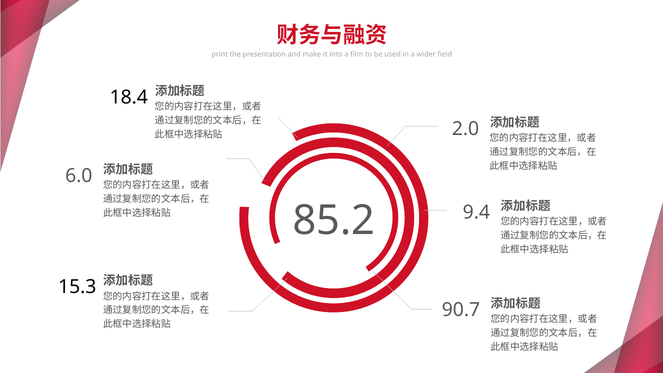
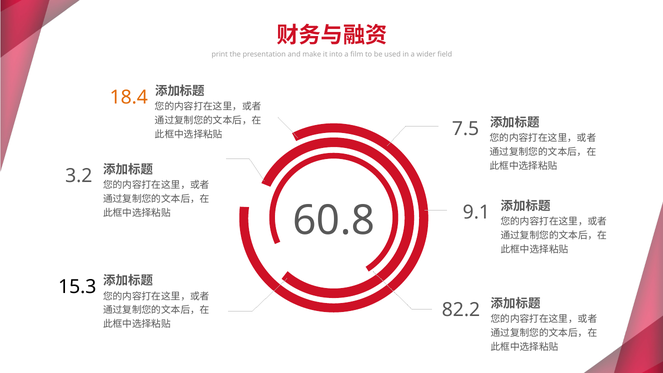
18.4 colour: black -> orange
2.0: 2.0 -> 7.5
6.0: 6.0 -> 3.2
9.4: 9.4 -> 9.1
85.2: 85.2 -> 60.8
90.7: 90.7 -> 82.2
